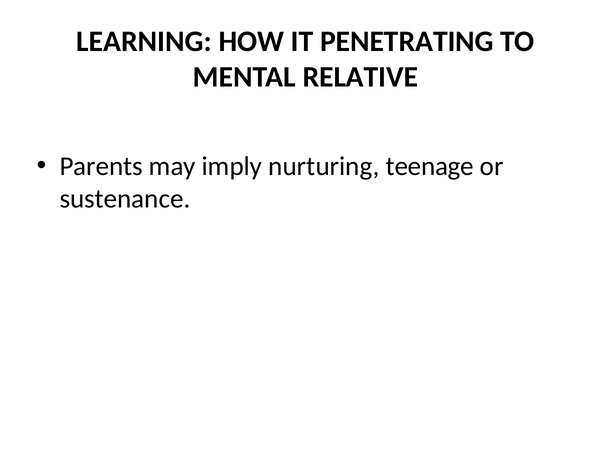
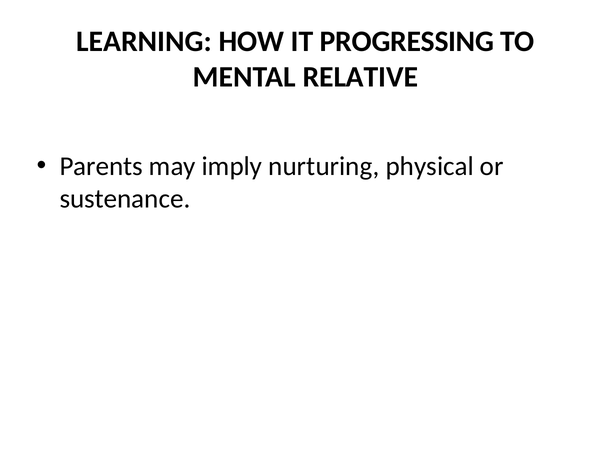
PENETRATING: PENETRATING -> PROGRESSING
teenage: teenage -> physical
